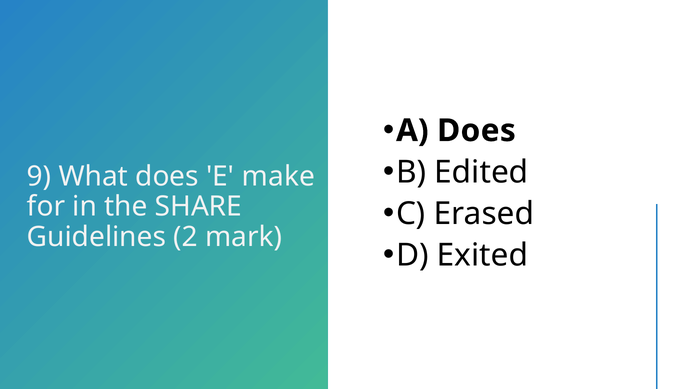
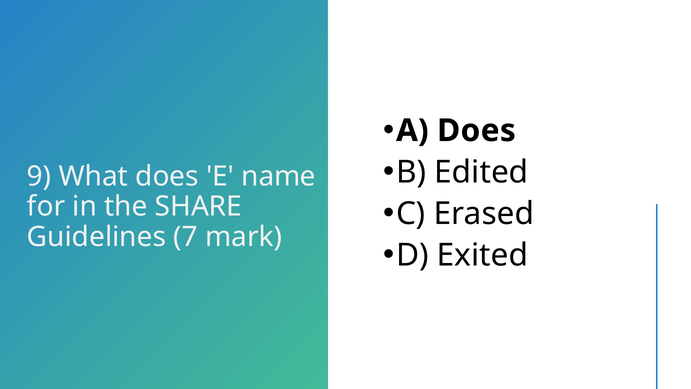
make: make -> name
2: 2 -> 7
